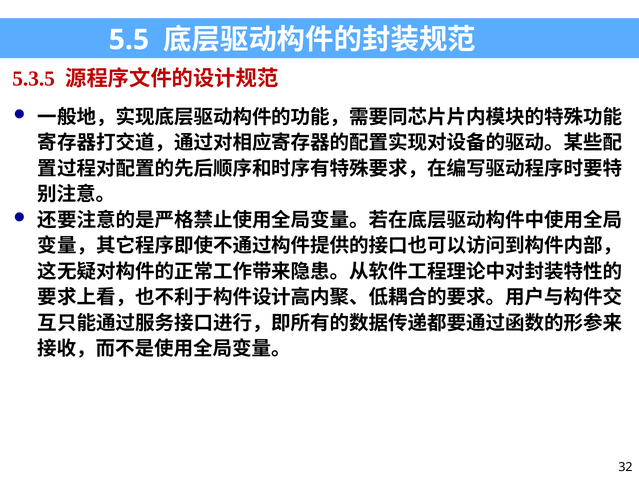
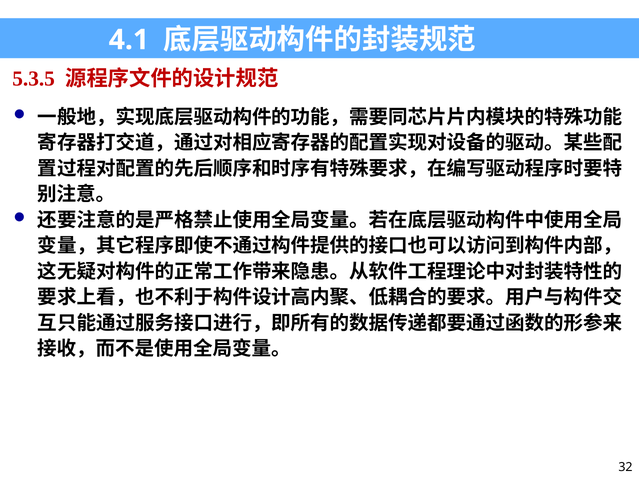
5.5: 5.5 -> 4.1
